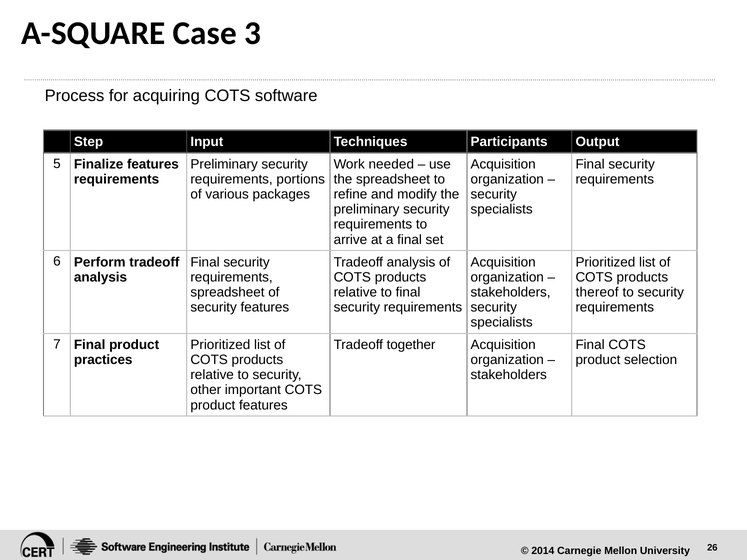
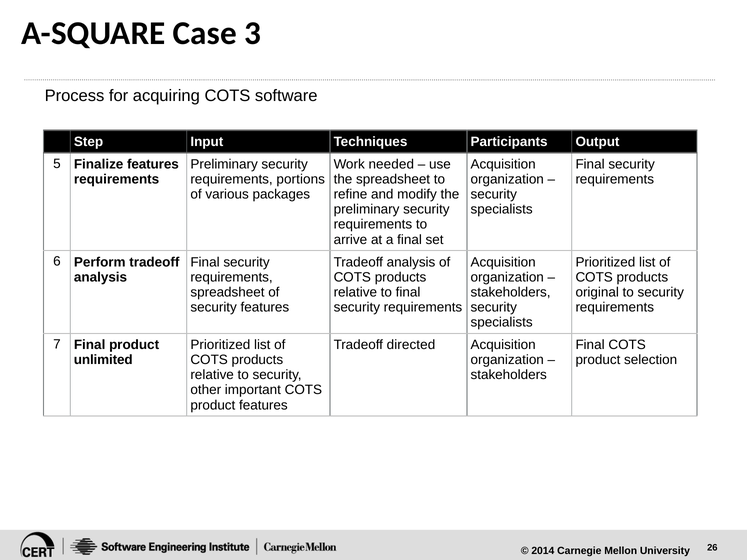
thereof: thereof -> original
together: together -> directed
practices: practices -> unlimited
